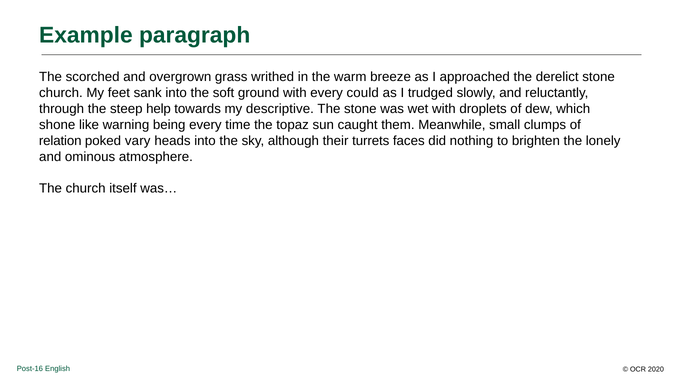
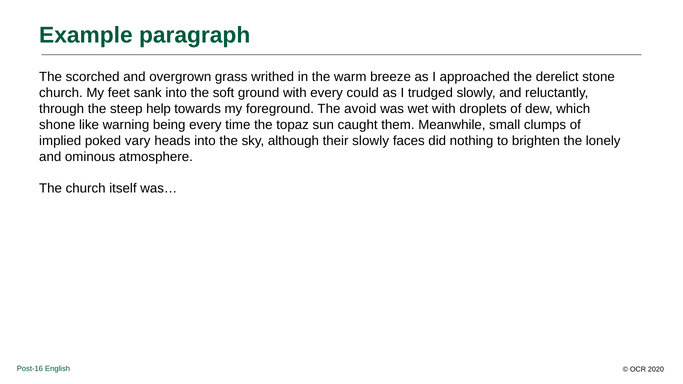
descriptive: descriptive -> foreground
The stone: stone -> avoid
relation: relation -> implied
their turrets: turrets -> slowly
